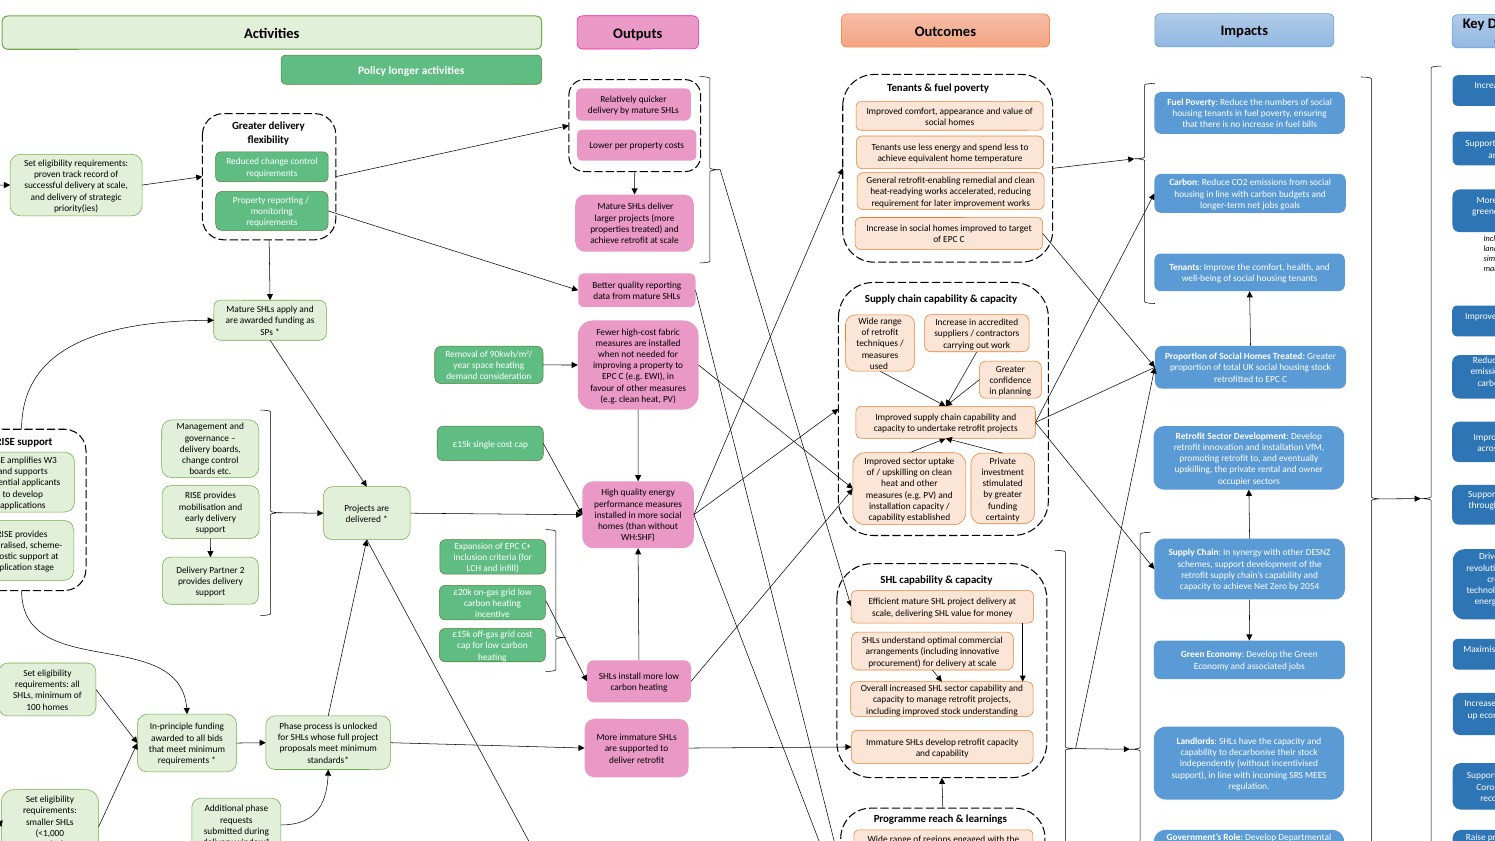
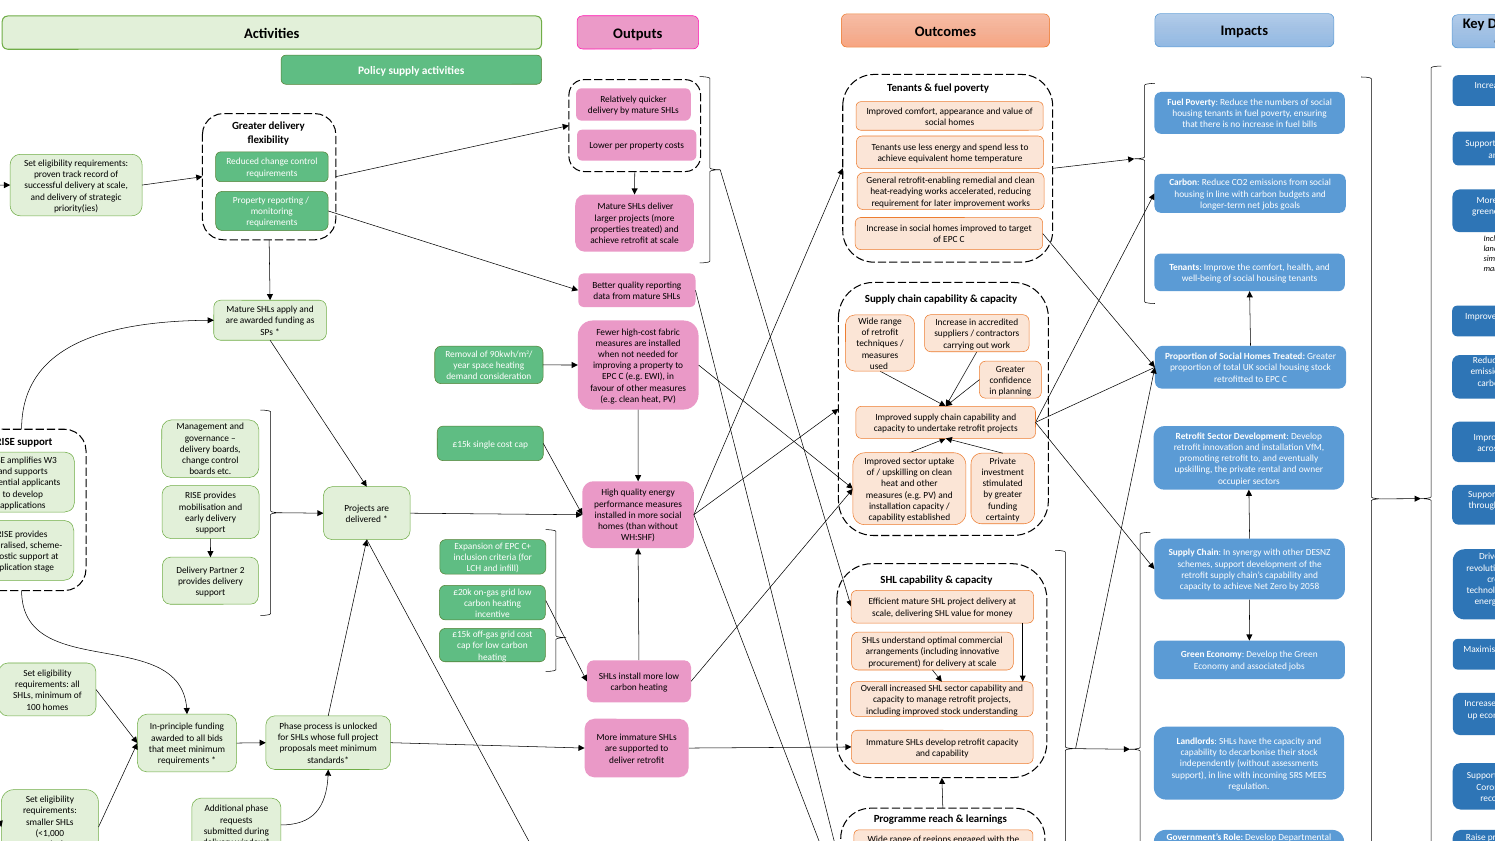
Policy longer: longer -> supply
2054: 2054 -> 2058
incentivised: incentivised -> assessments
